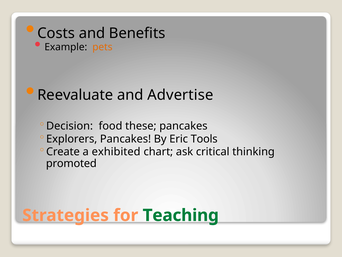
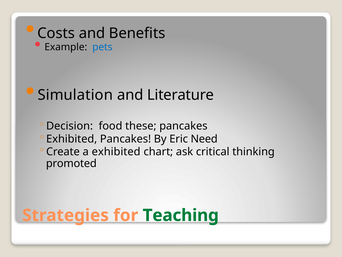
pets colour: orange -> blue
Reevaluate: Reevaluate -> Simulation
Advertise: Advertise -> Literature
Explorers at (72, 139): Explorers -> Exhibited
Tools: Tools -> Need
